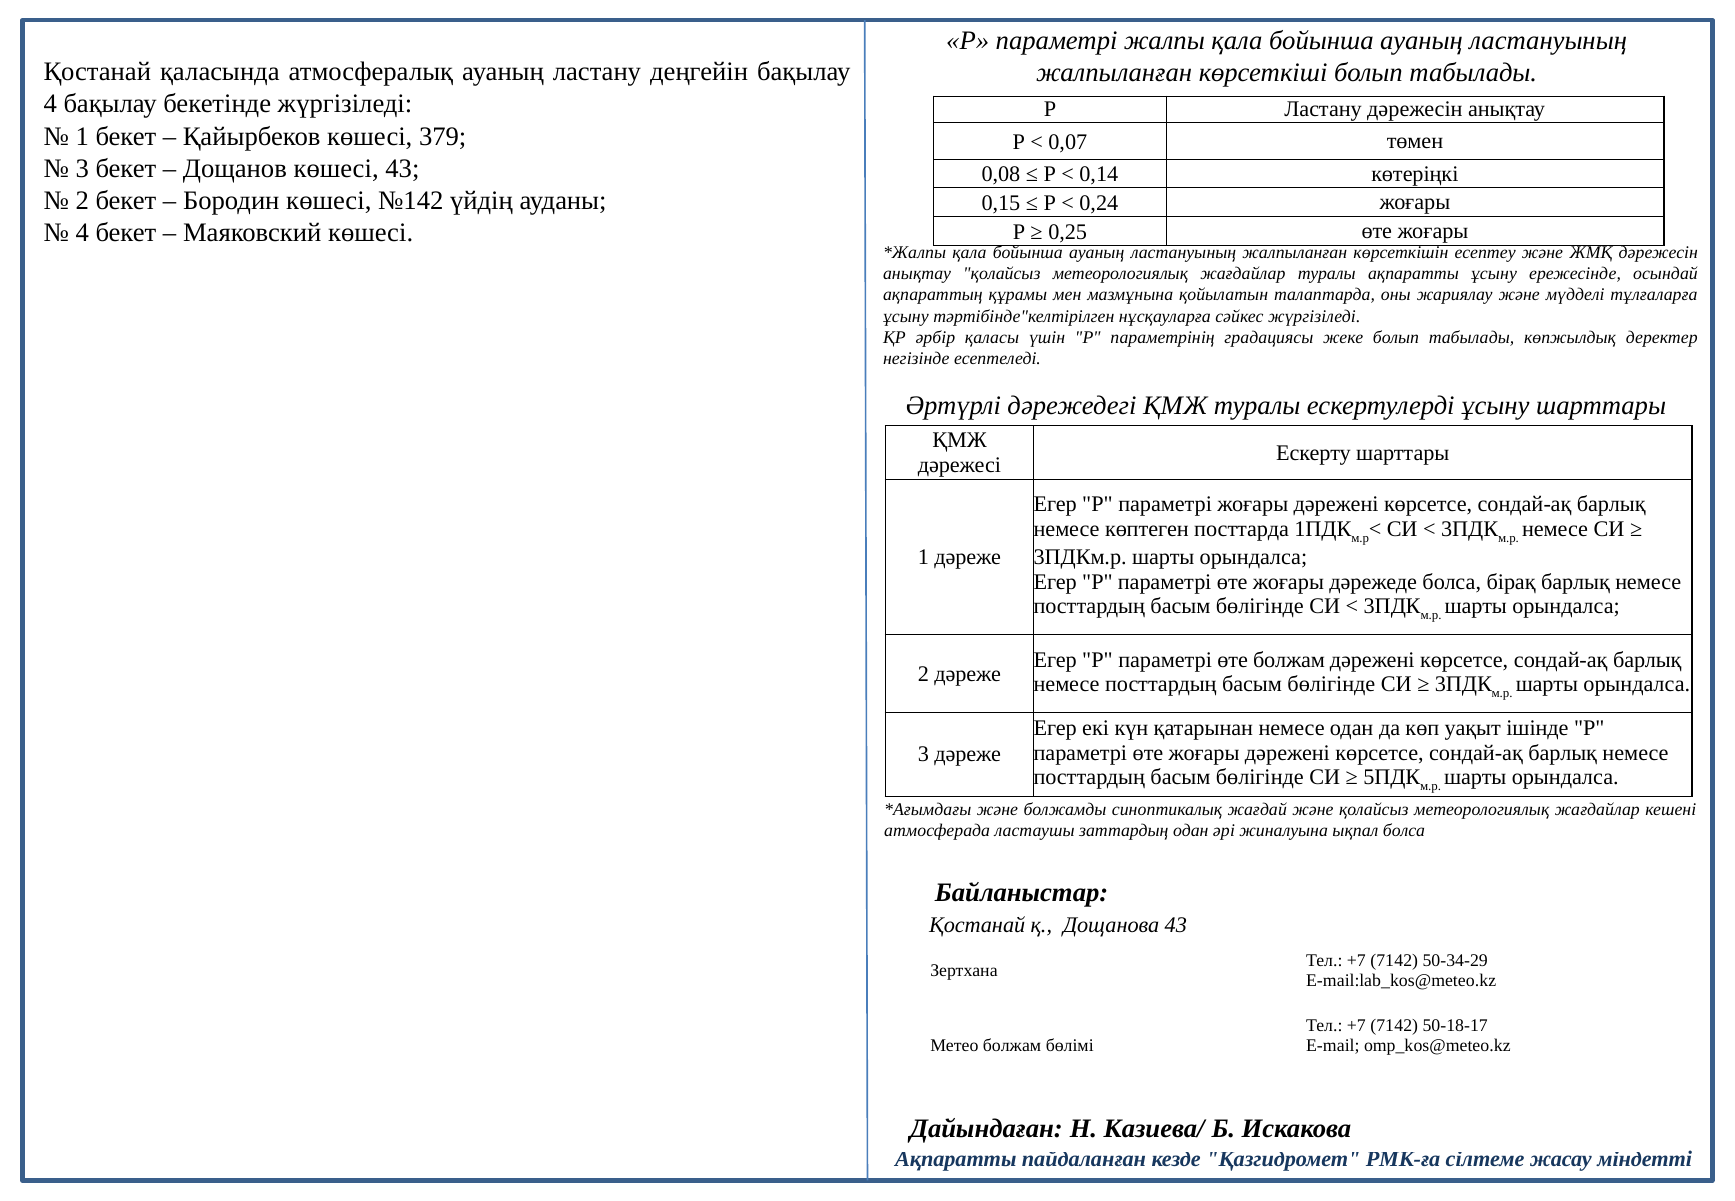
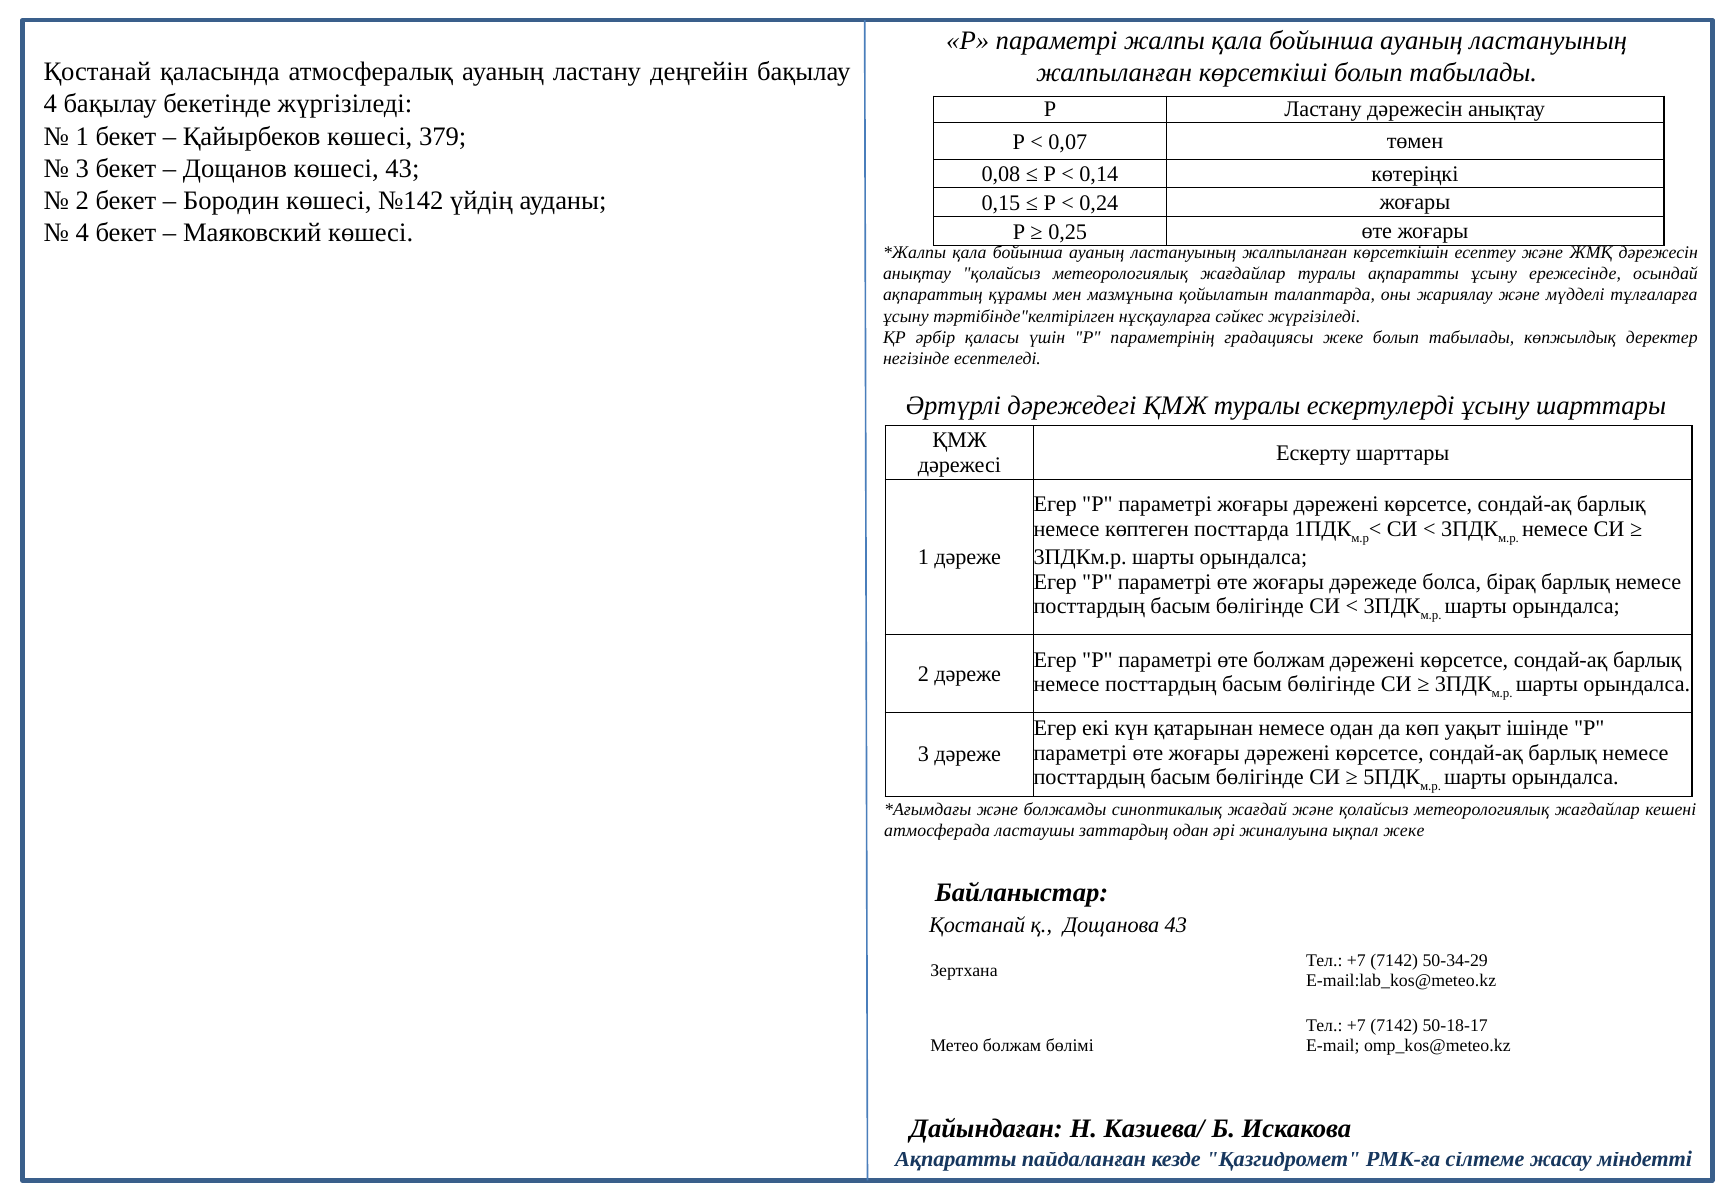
ықпал болса: болса -> жеке
